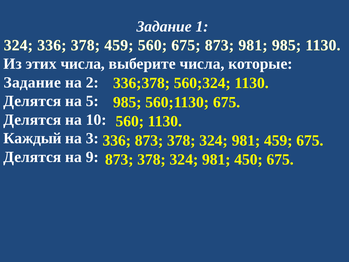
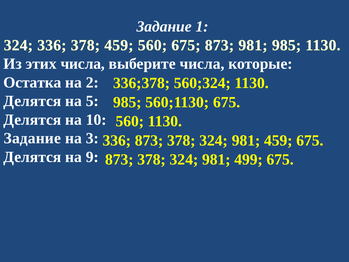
Задание at (32, 82): Задание -> Остатка
Каждый at (32, 138): Каждый -> Задание
450: 450 -> 499
